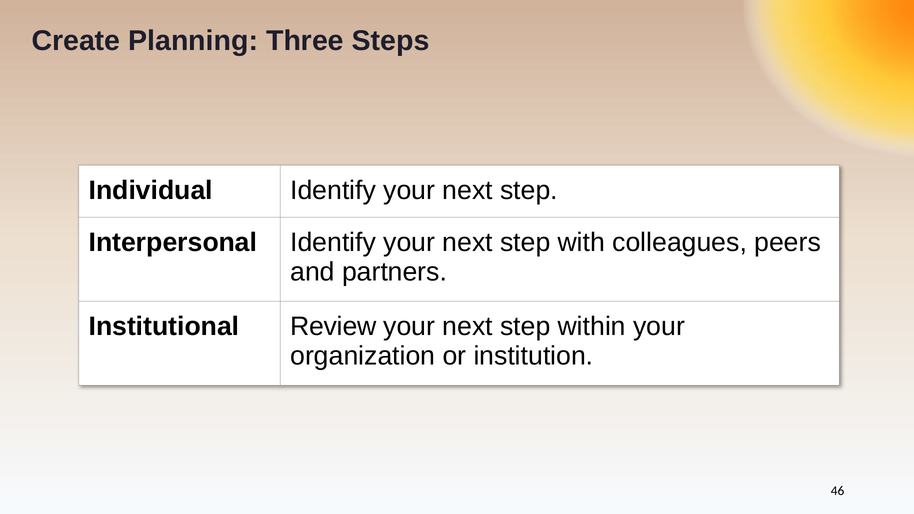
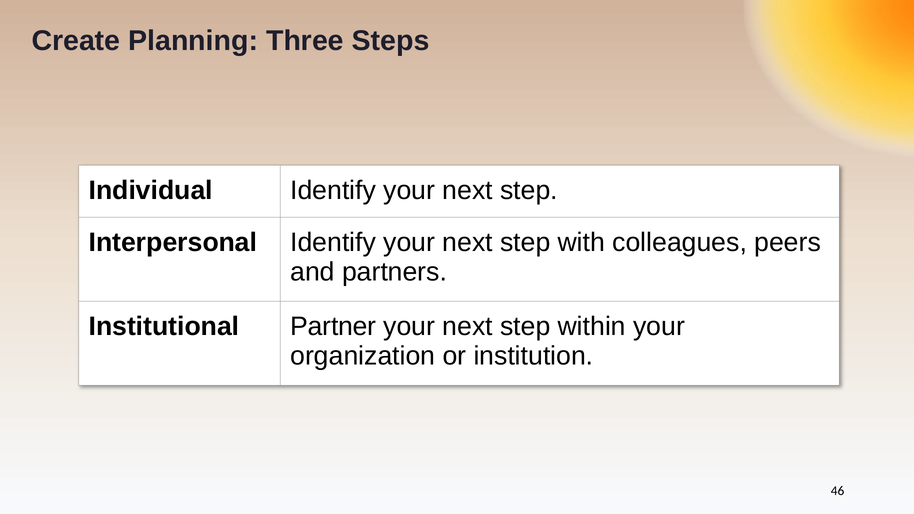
Review: Review -> Partner
